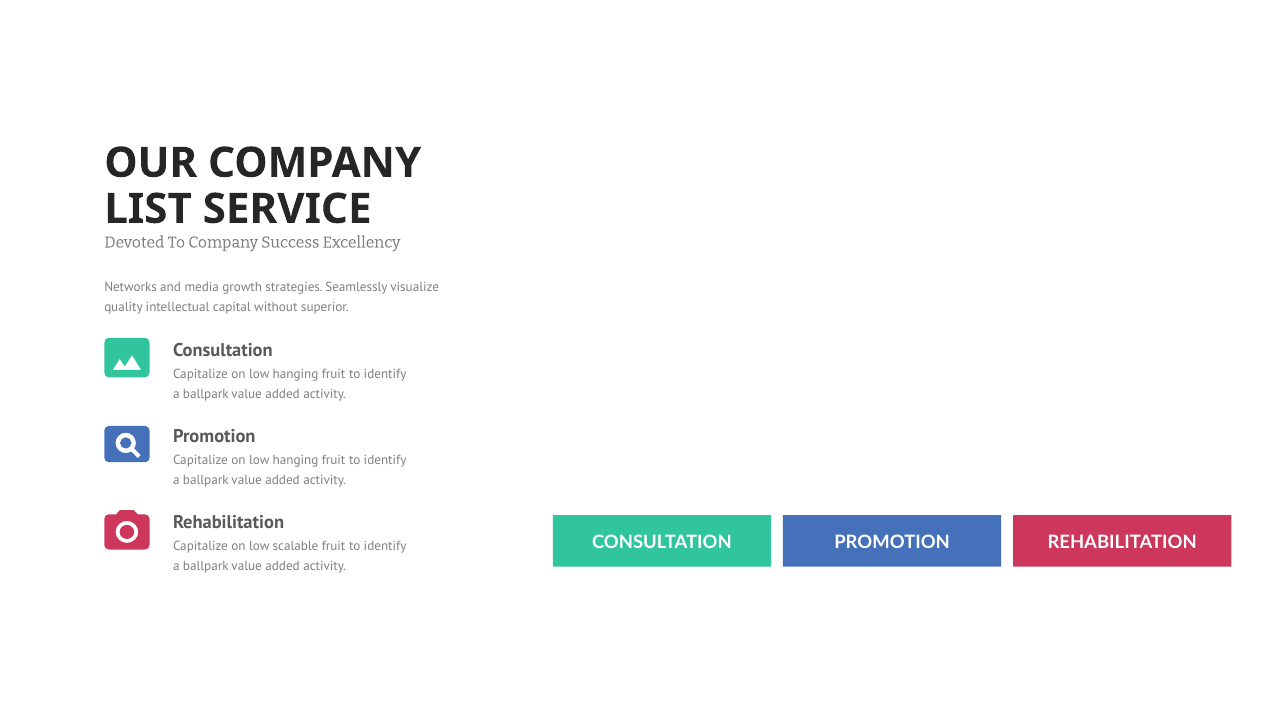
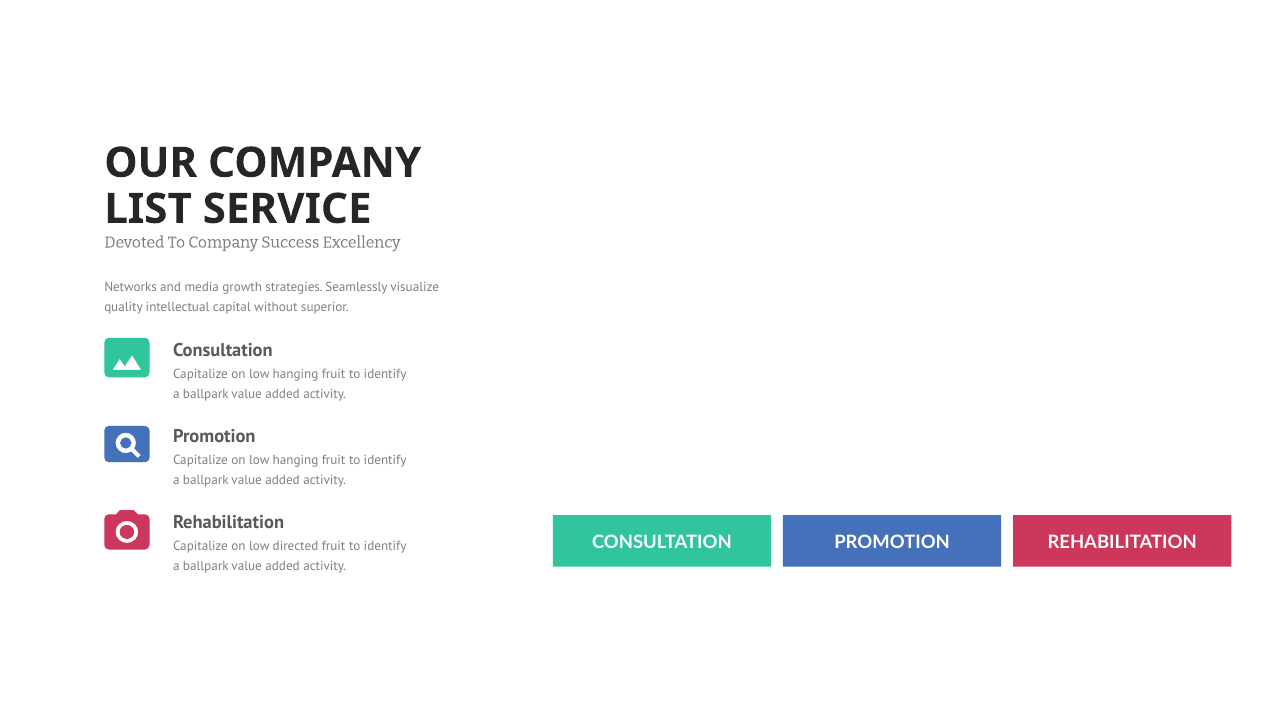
scalable: scalable -> directed
